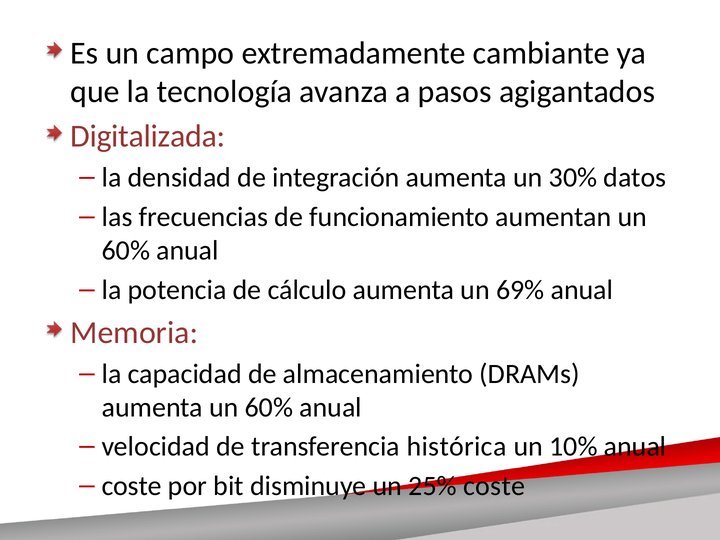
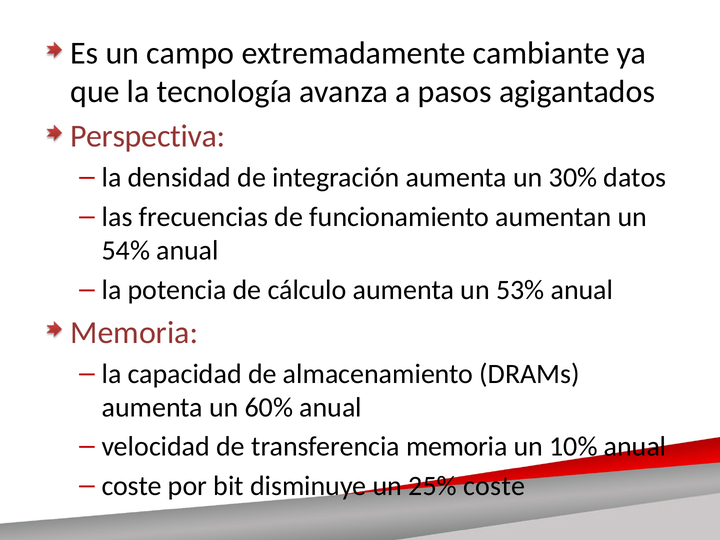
Digitalizada: Digitalizada -> Perspectiva
60% at (126, 251): 60% -> 54%
69%: 69% -> 53%
transferencia histórica: histórica -> memoria
